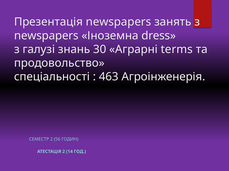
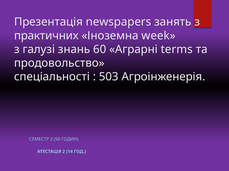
newspapers at (46, 36): newspapers -> практичних
dress: dress -> week
30: 30 -> 60
463: 463 -> 503
